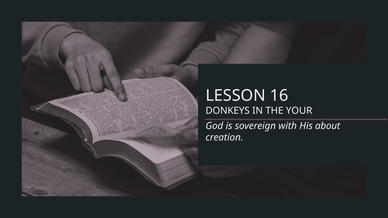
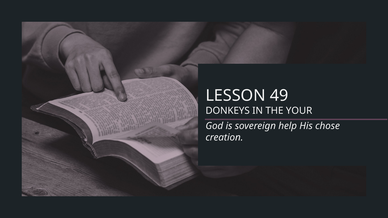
16: 16 -> 49
with: with -> help
about: about -> chose
